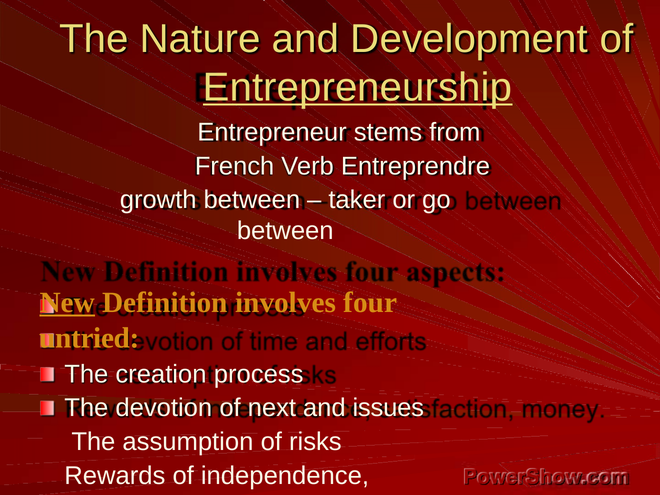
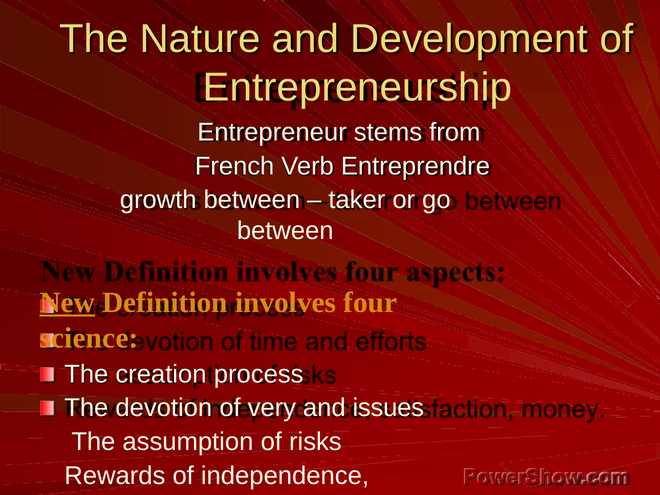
Entrepreneurship underline: present -> none
untried: untried -> science
next: next -> very
